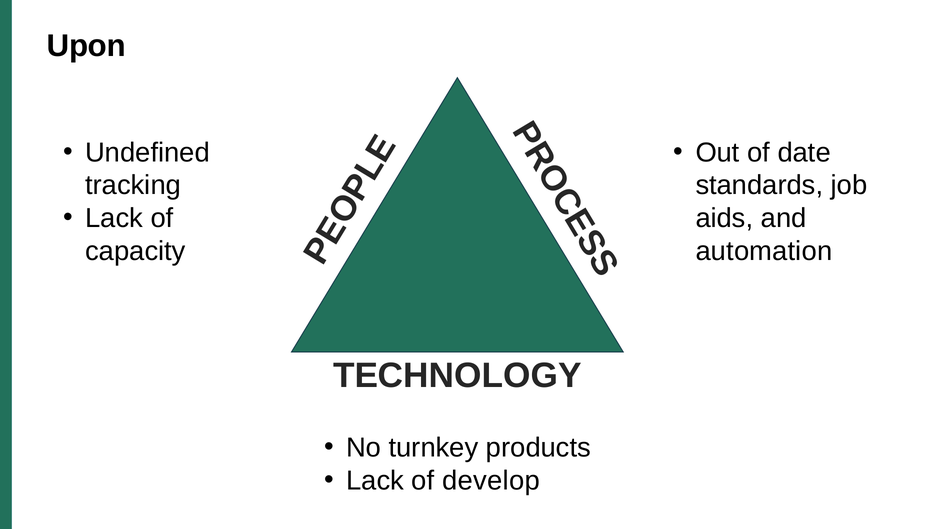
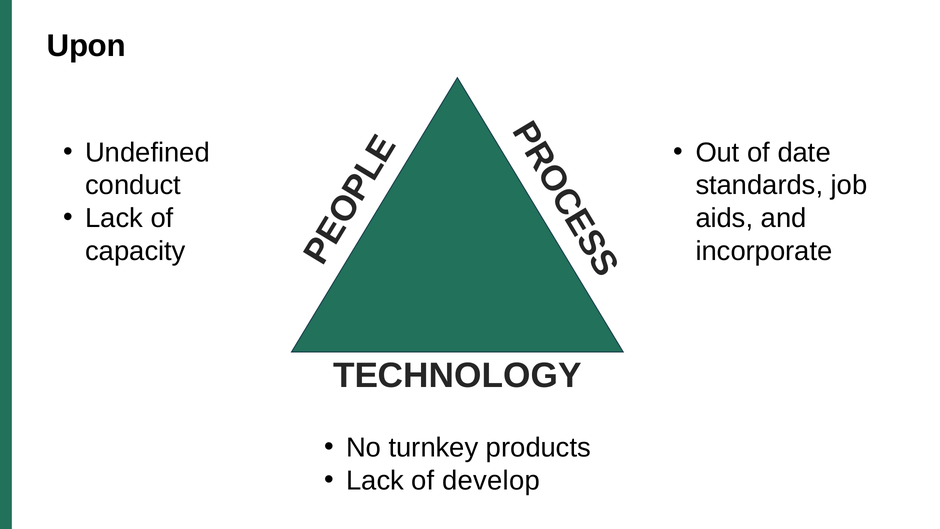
tracking: tracking -> conduct
automation: automation -> incorporate
